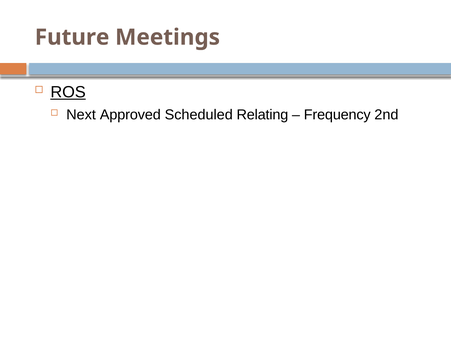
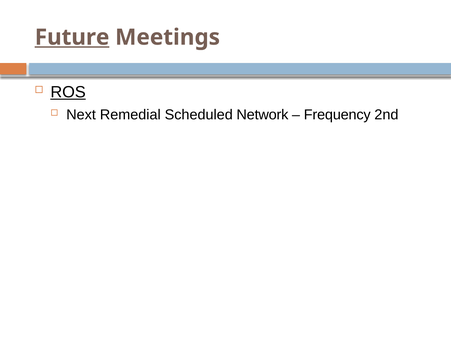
Future underline: none -> present
Approved: Approved -> Remedial
Relating: Relating -> Network
